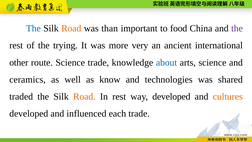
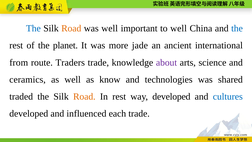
was than: than -> well
to food: food -> well
the at (237, 28) colour: purple -> blue
trying: trying -> planet
very: very -> jade
other: other -> from
route Science: Science -> Traders
about colour: blue -> purple
cultures colour: orange -> blue
